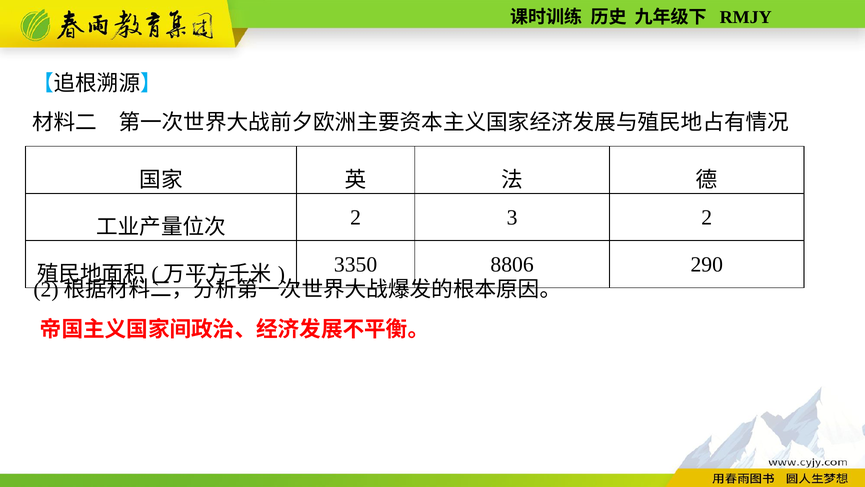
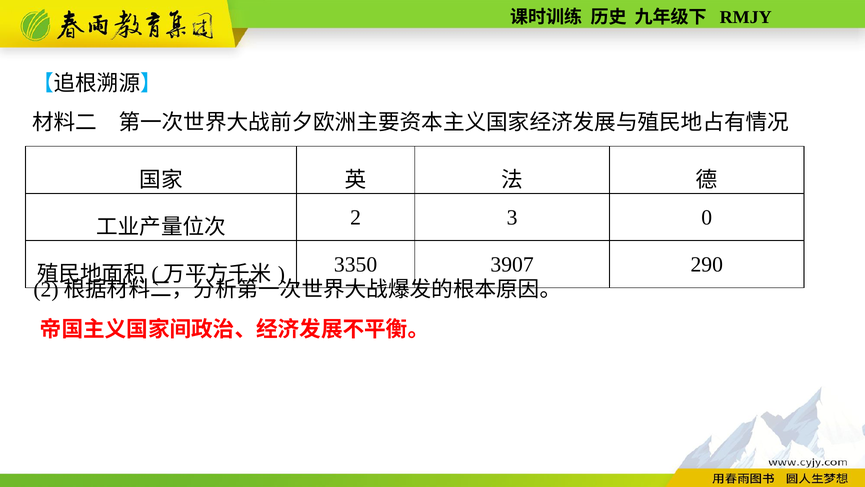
3 2: 2 -> 0
8806: 8806 -> 3907
